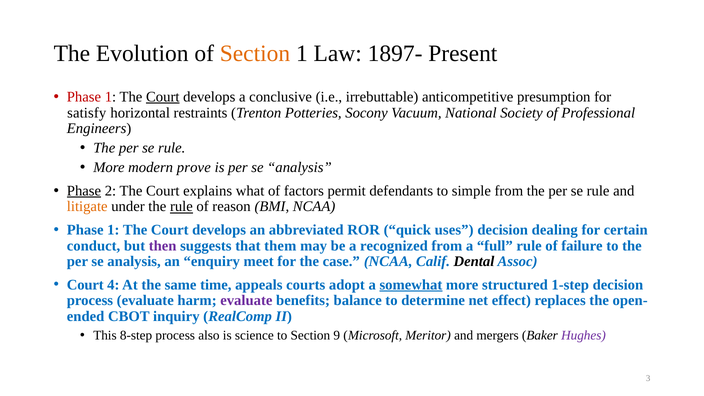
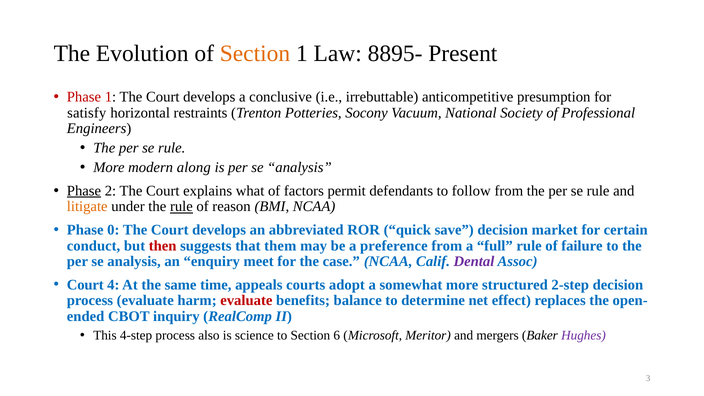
1897-: 1897- -> 8895-
Court at (163, 97) underline: present -> none
prove: prove -> along
simple: simple -> follow
1 at (113, 230): 1 -> 0
uses: uses -> save
dealing: dealing -> market
then colour: purple -> red
recognized: recognized -> preference
Dental colour: black -> purple
somewhat underline: present -> none
1-step: 1-step -> 2-step
evaluate at (246, 301) colour: purple -> red
8-step: 8-step -> 4-step
9: 9 -> 6
